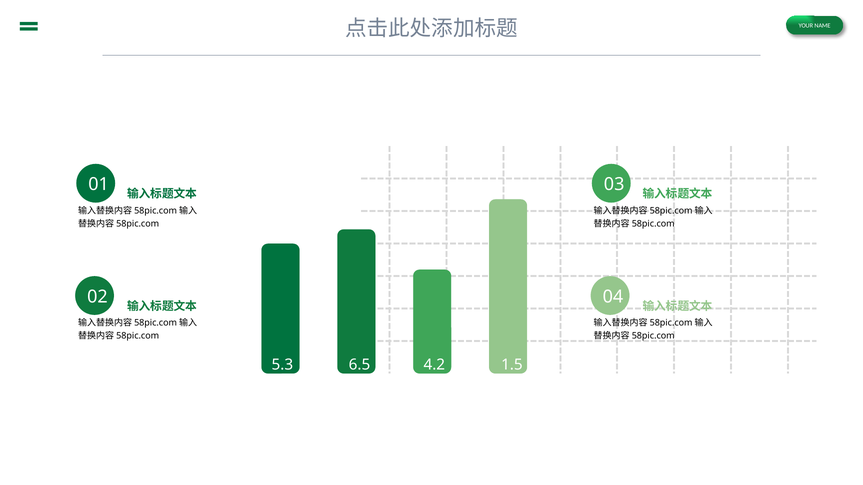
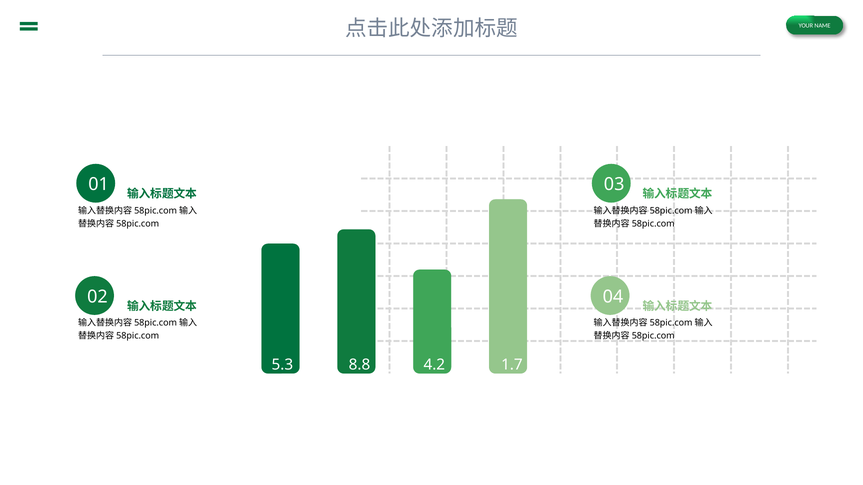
6.5: 6.5 -> 8.8
1.5: 1.5 -> 1.7
